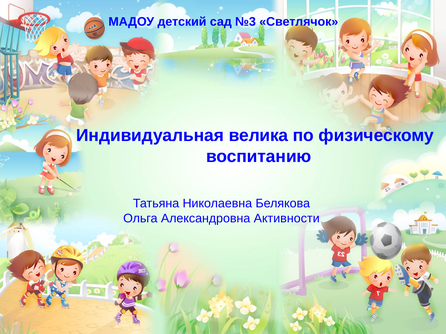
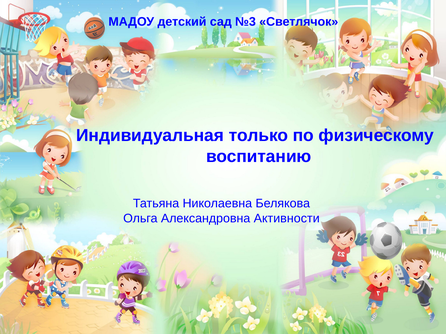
велика: велика -> только
